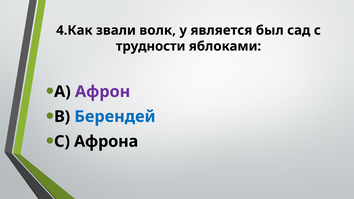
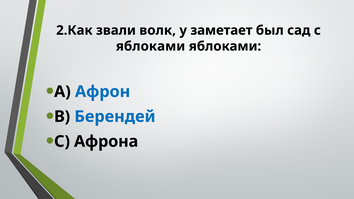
4.Как: 4.Как -> 2.Как
является: является -> заметает
трудности at (151, 46): трудности -> яблоками
Афрон colour: purple -> blue
